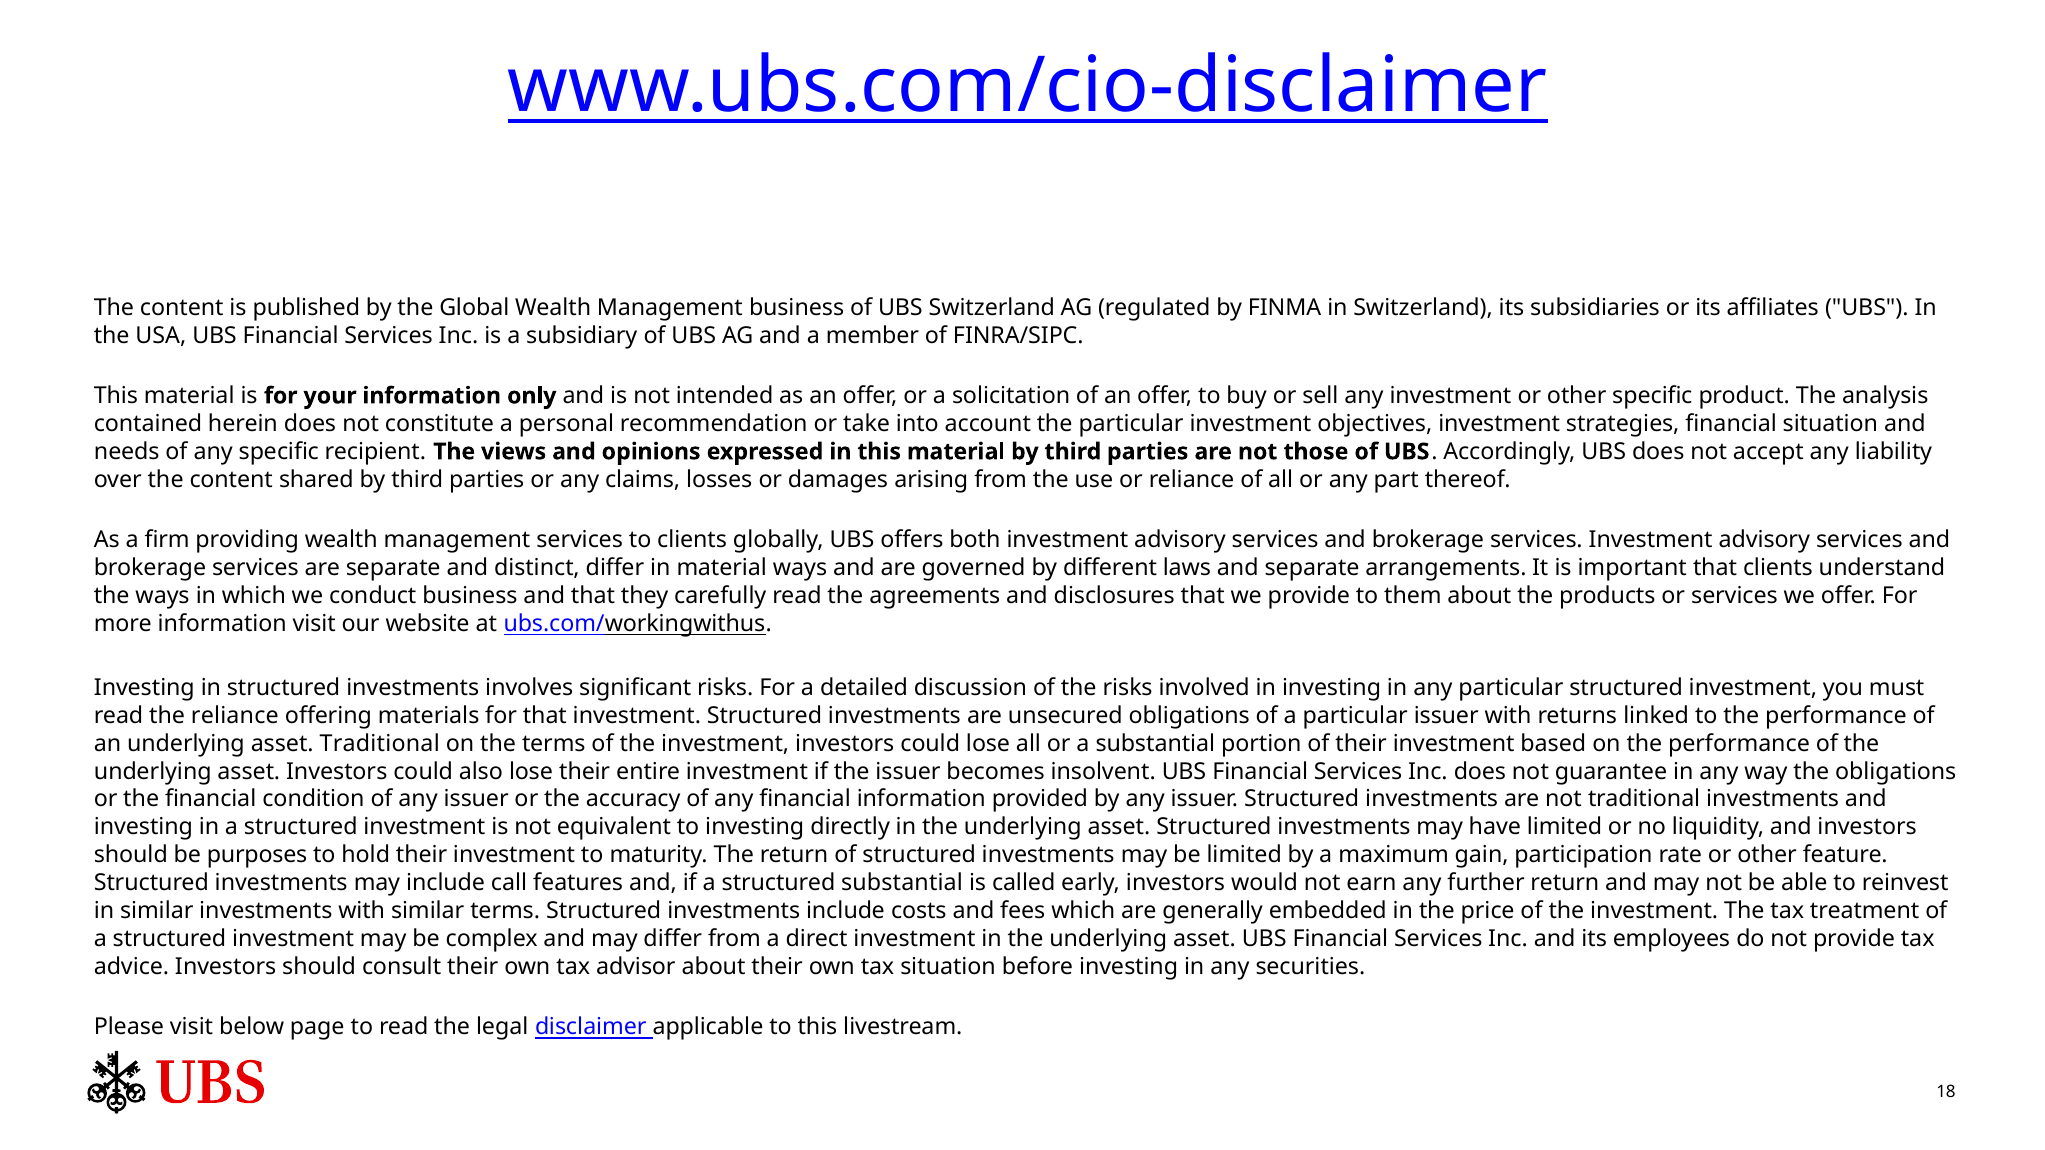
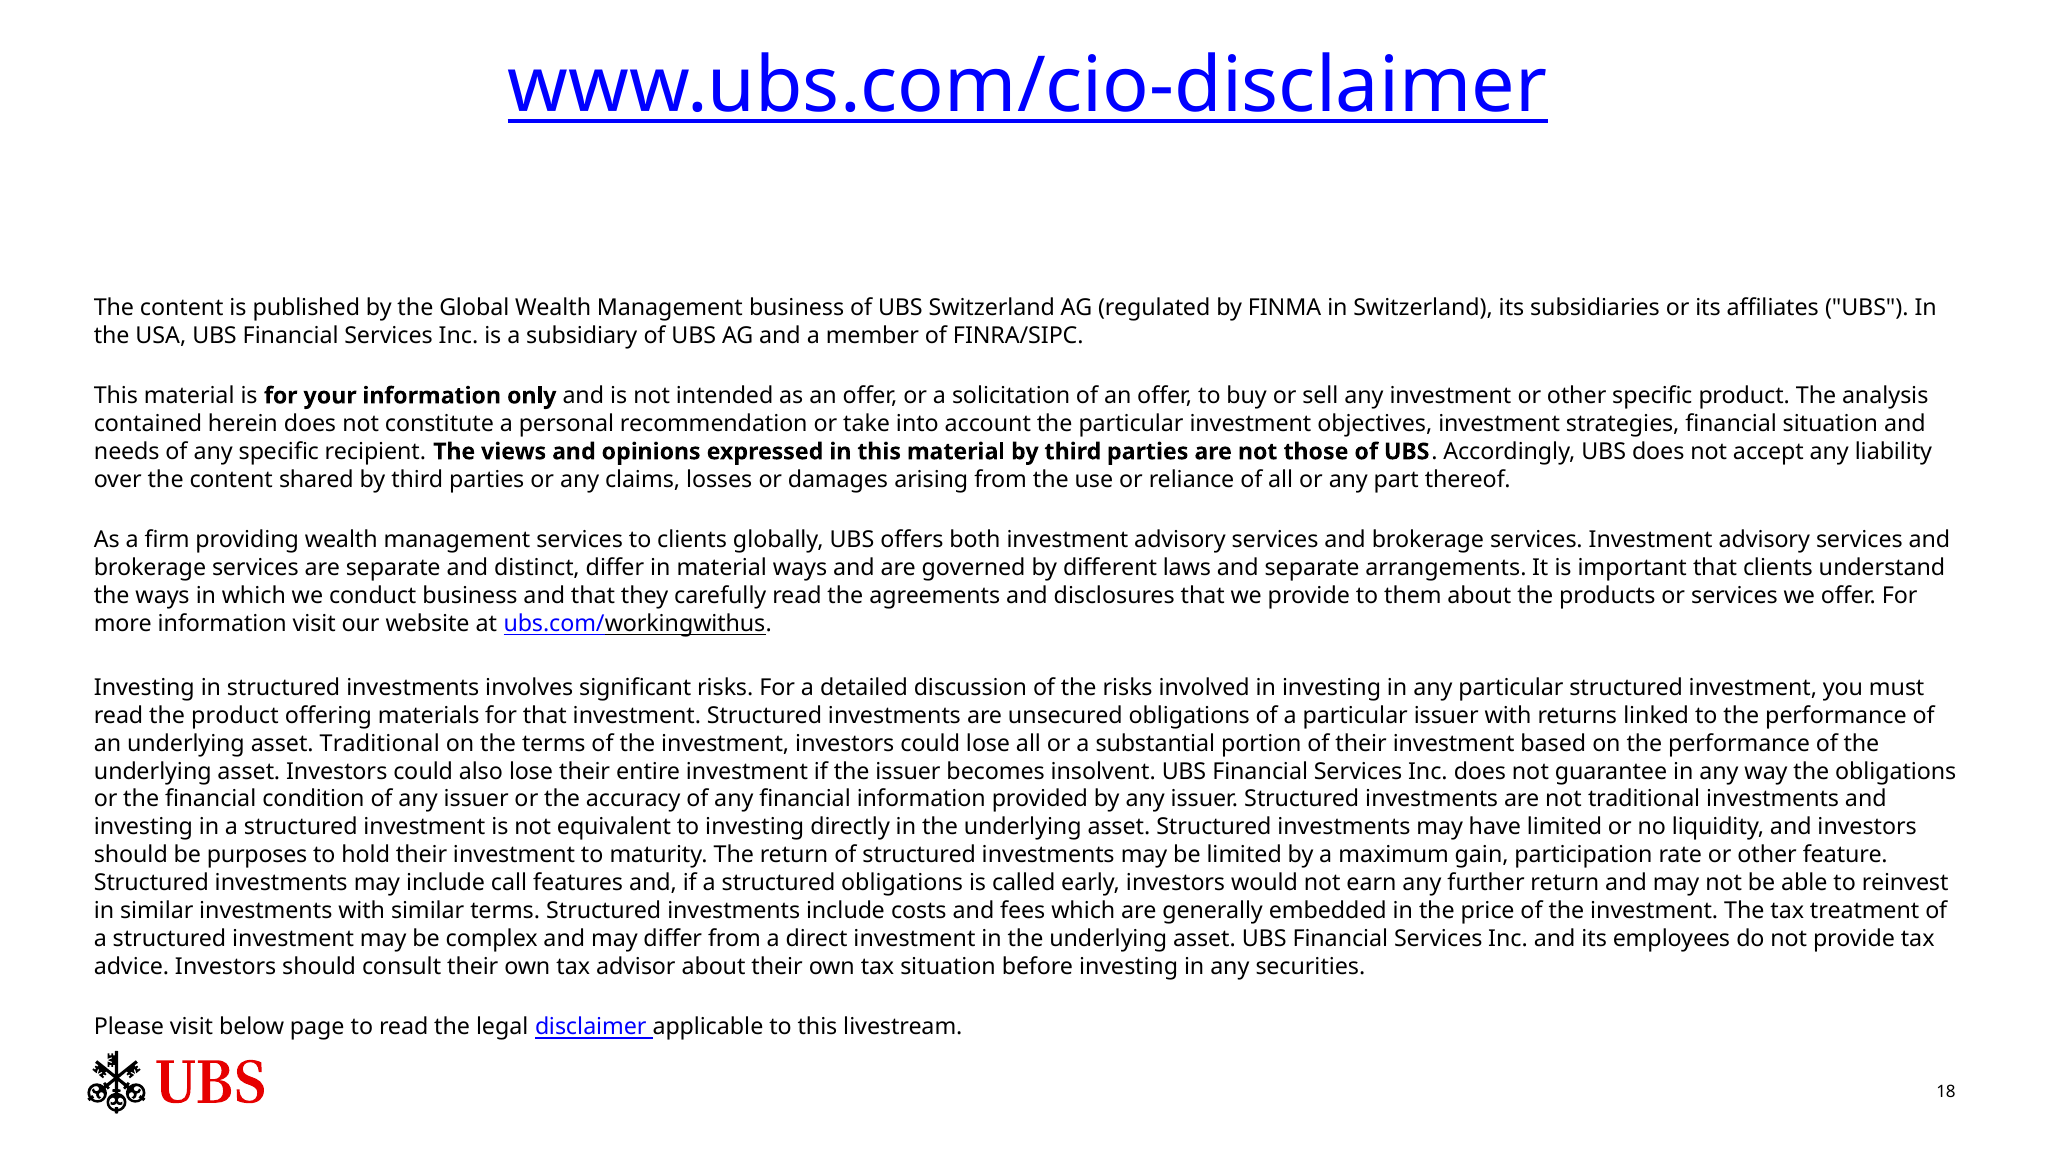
the reliance: reliance -> product
structured substantial: substantial -> obligations
